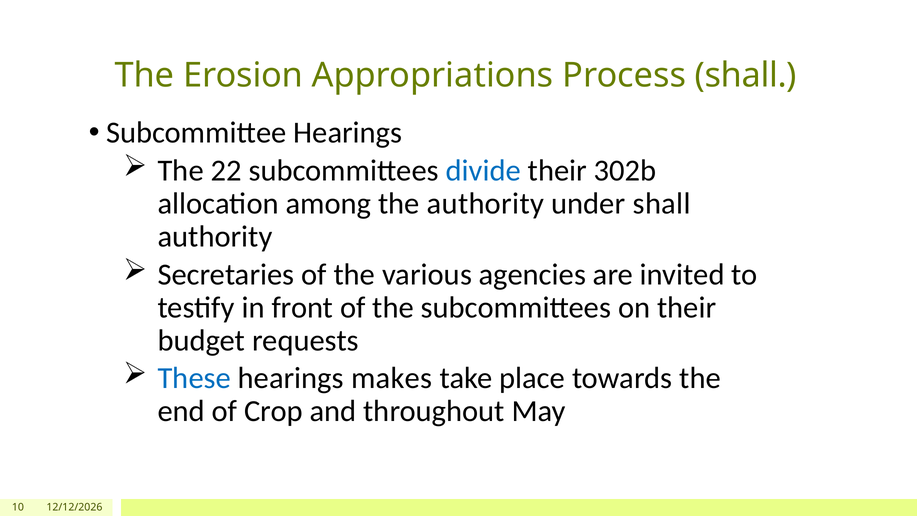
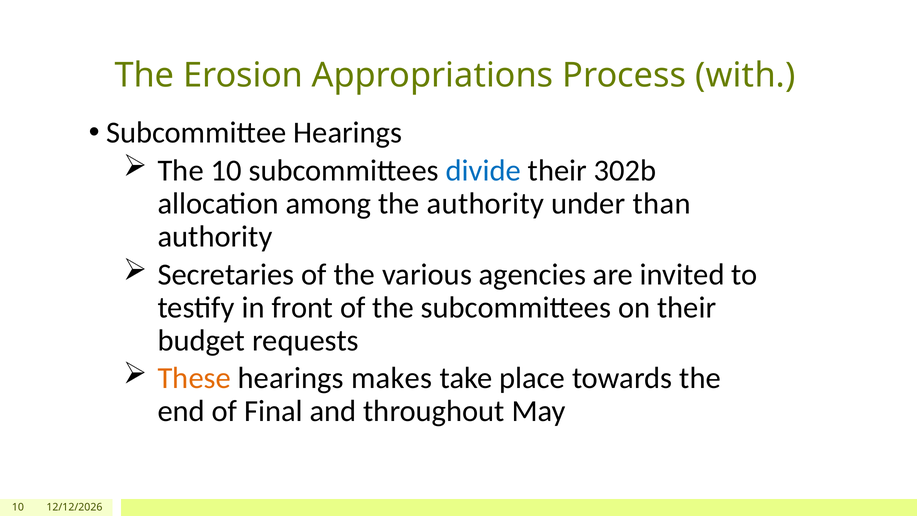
Process shall: shall -> with
The 22: 22 -> 10
under shall: shall -> than
These colour: blue -> orange
Crop: Crop -> Final
